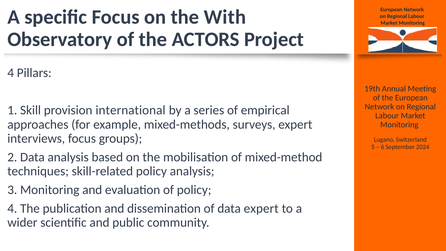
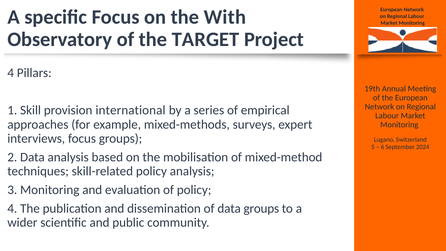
ACTORS: ACTORS -> TARGET
data expert: expert -> groups
